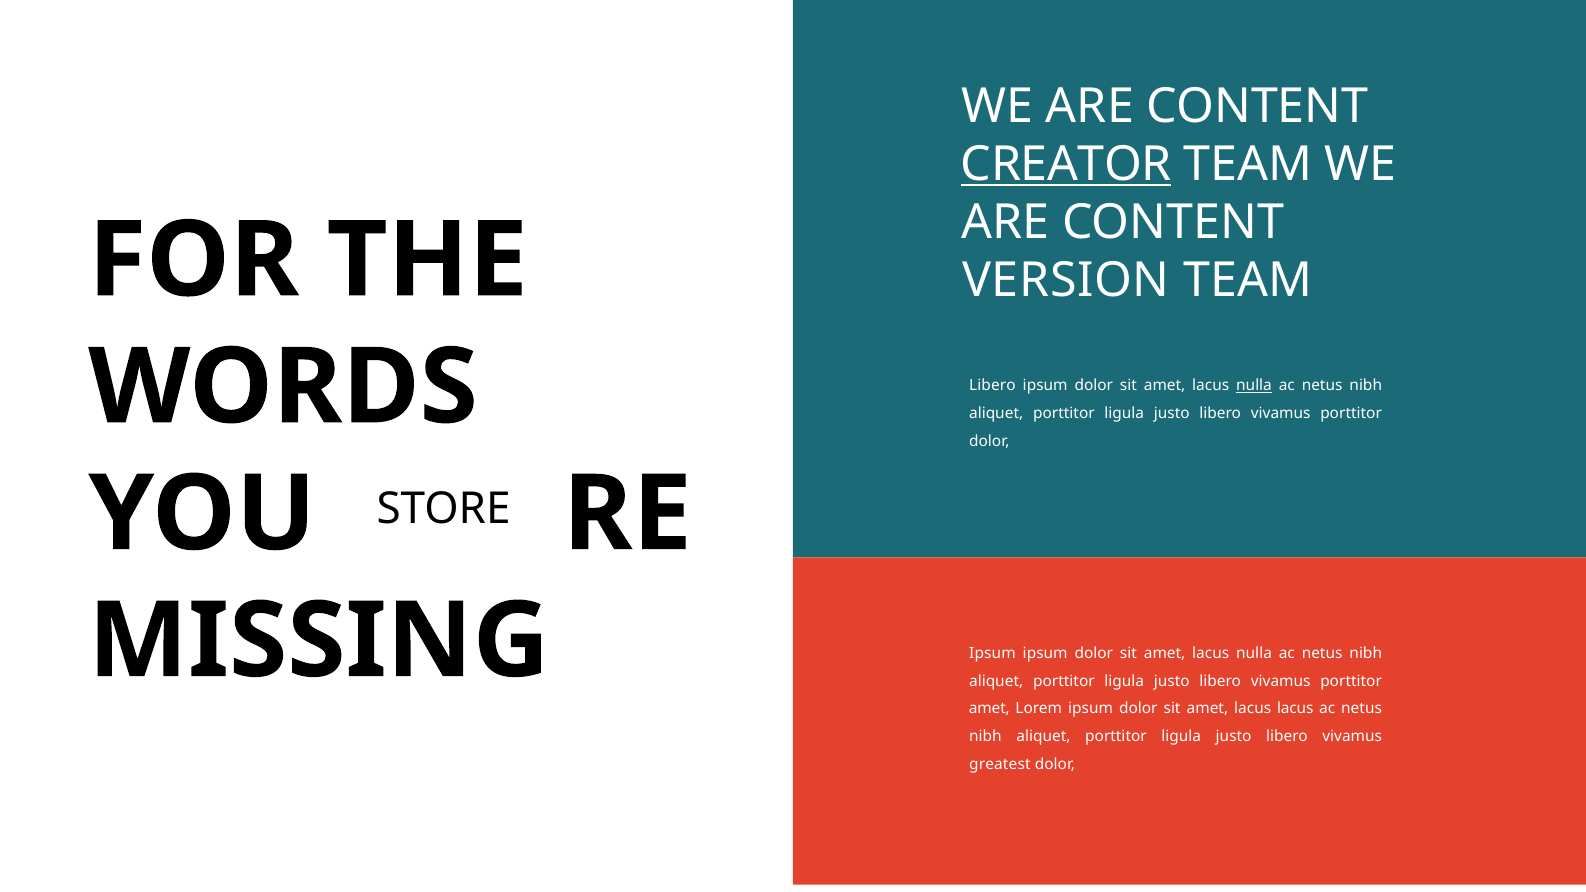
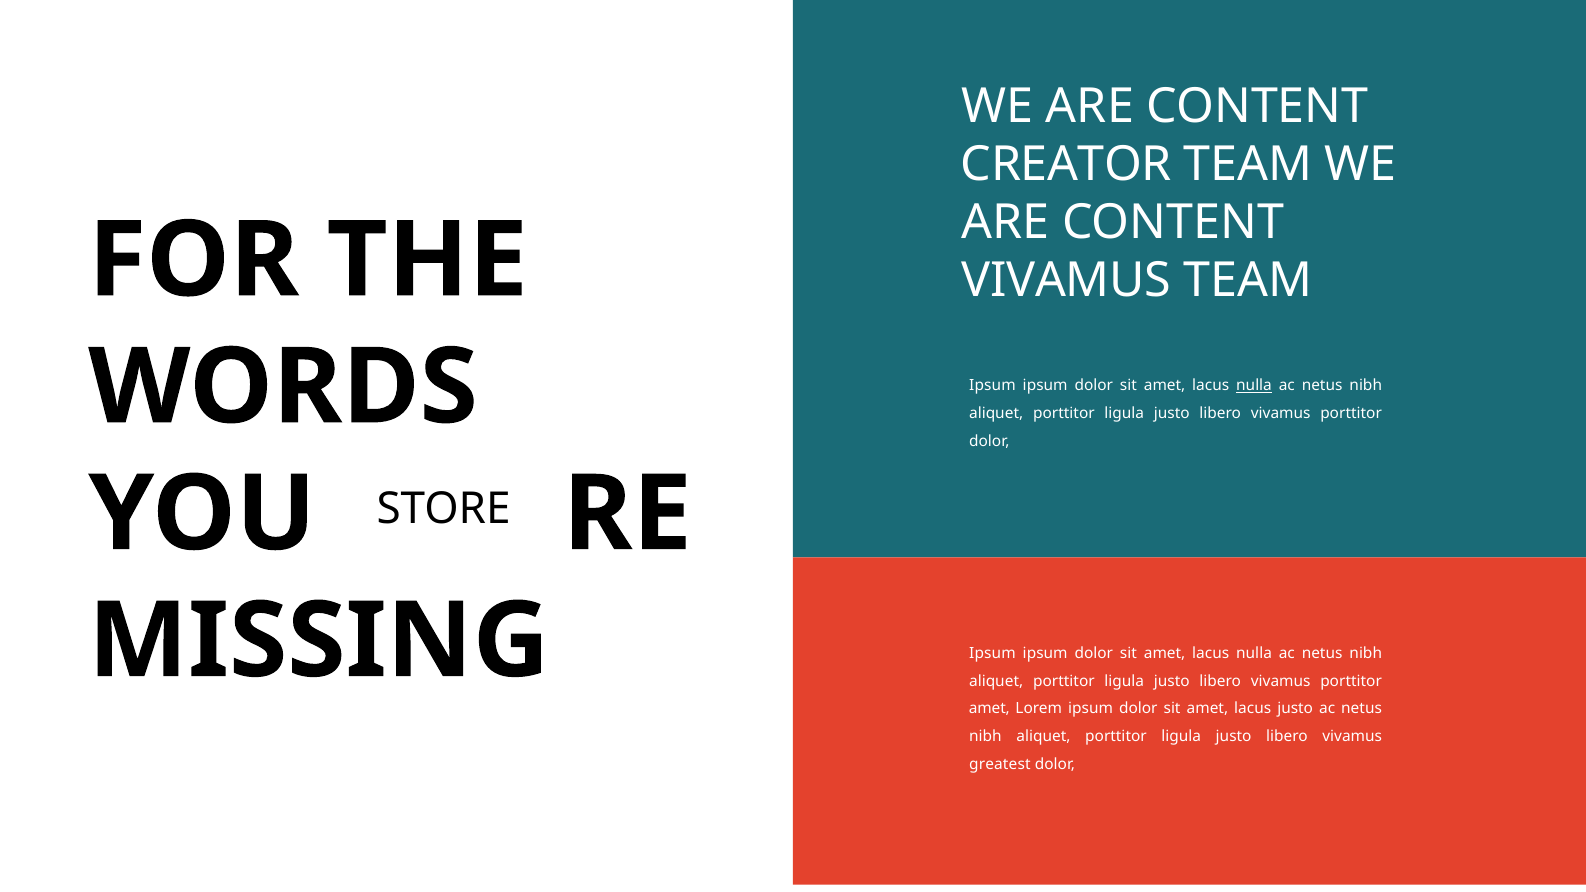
CREATOR underline: present -> none
VERSION at (1066, 280): VERSION -> VIVAMUS
Libero at (992, 386): Libero -> Ipsum
lacus lacus: lacus -> justo
